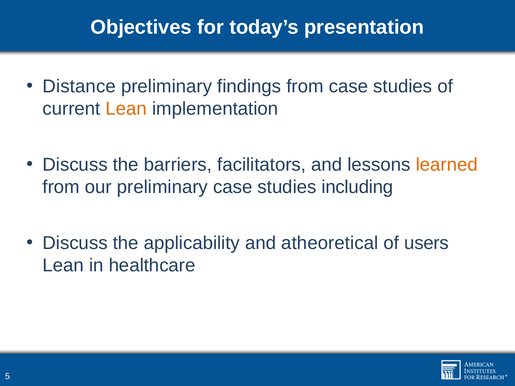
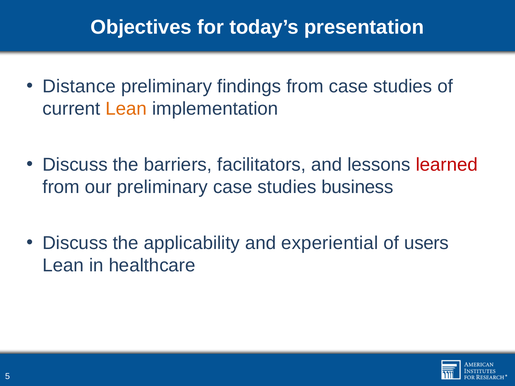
learned colour: orange -> red
including: including -> business
atheoretical: atheoretical -> experiential
